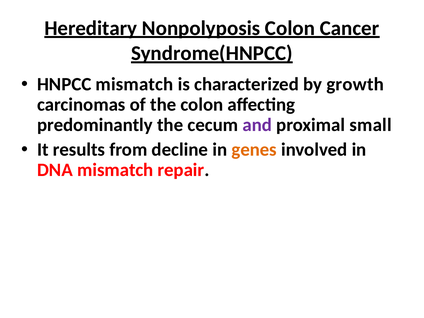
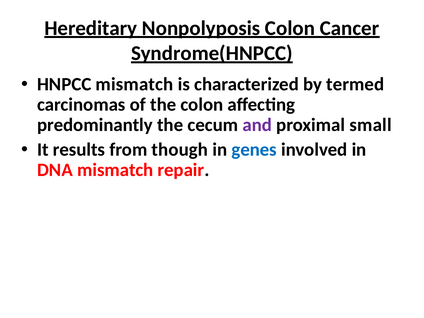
growth: growth -> termed
decline: decline -> though
genes colour: orange -> blue
